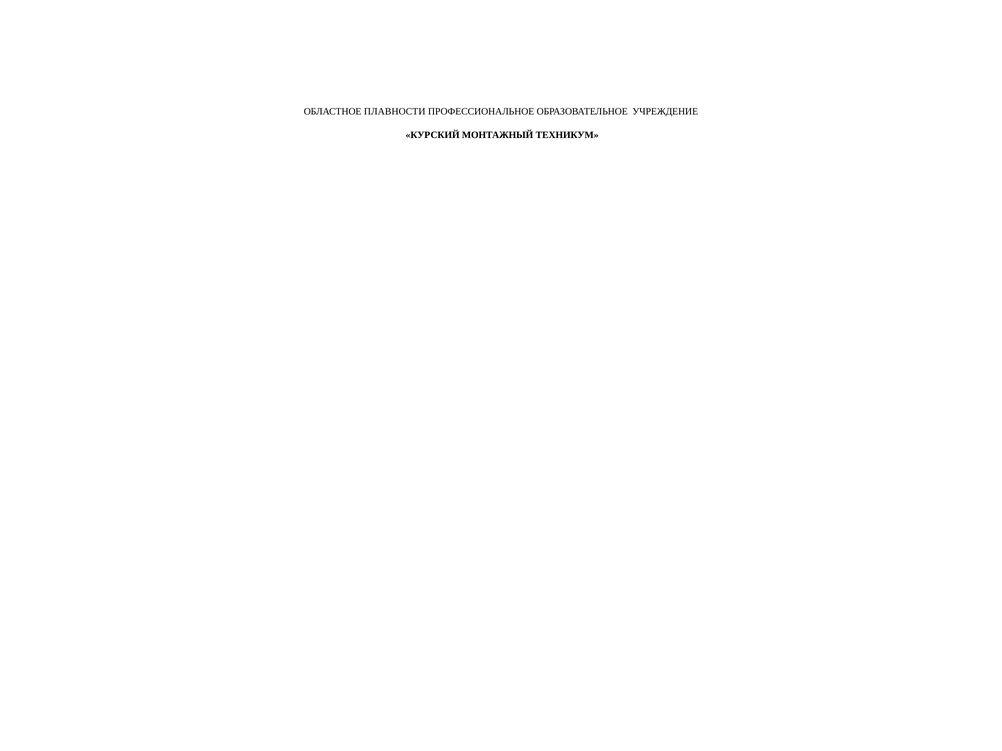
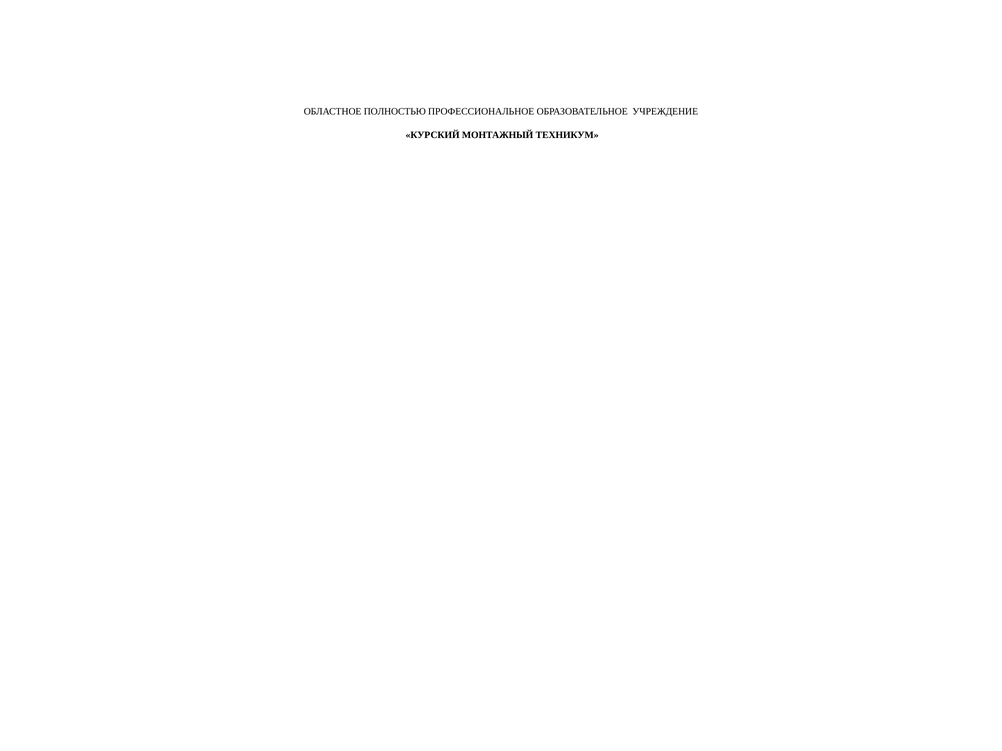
ПЛАВНОСТИ: ПЛАВНОСТИ -> ПОЛНОСТЬЮ
